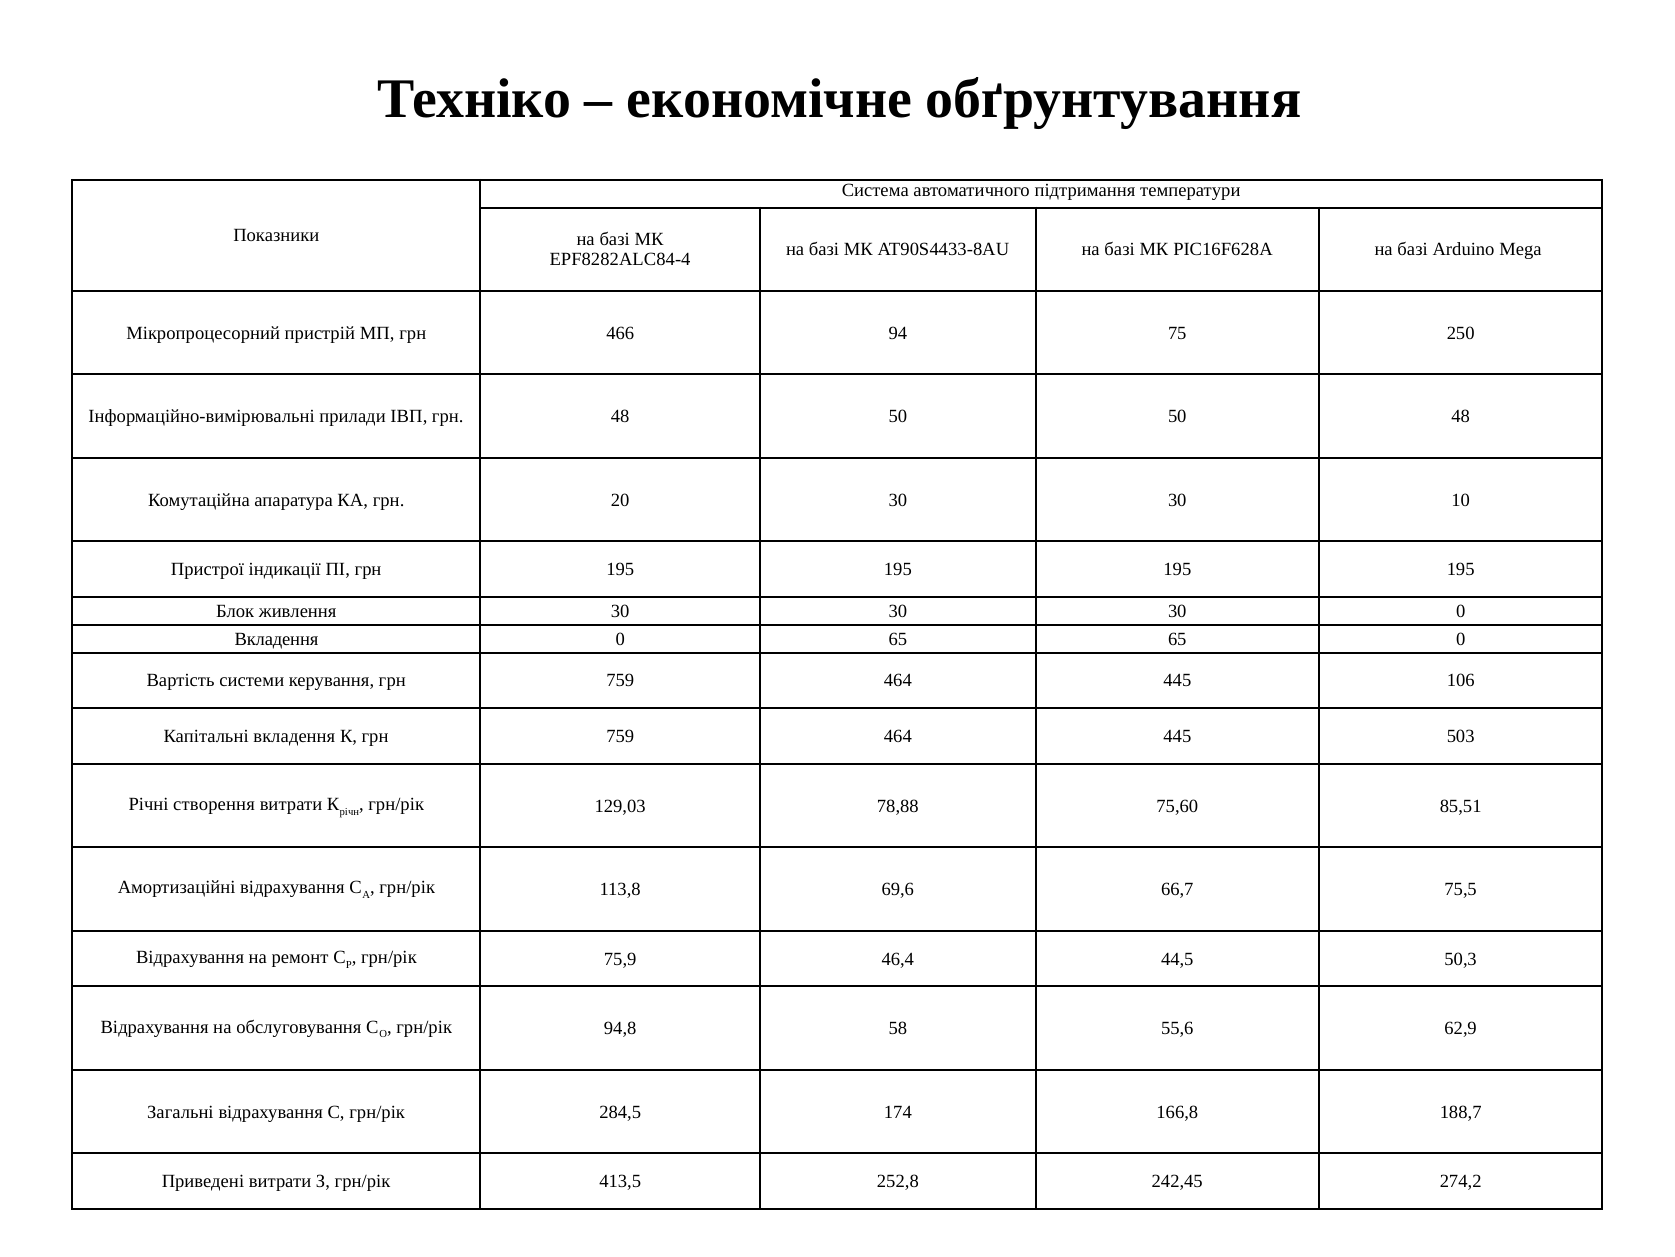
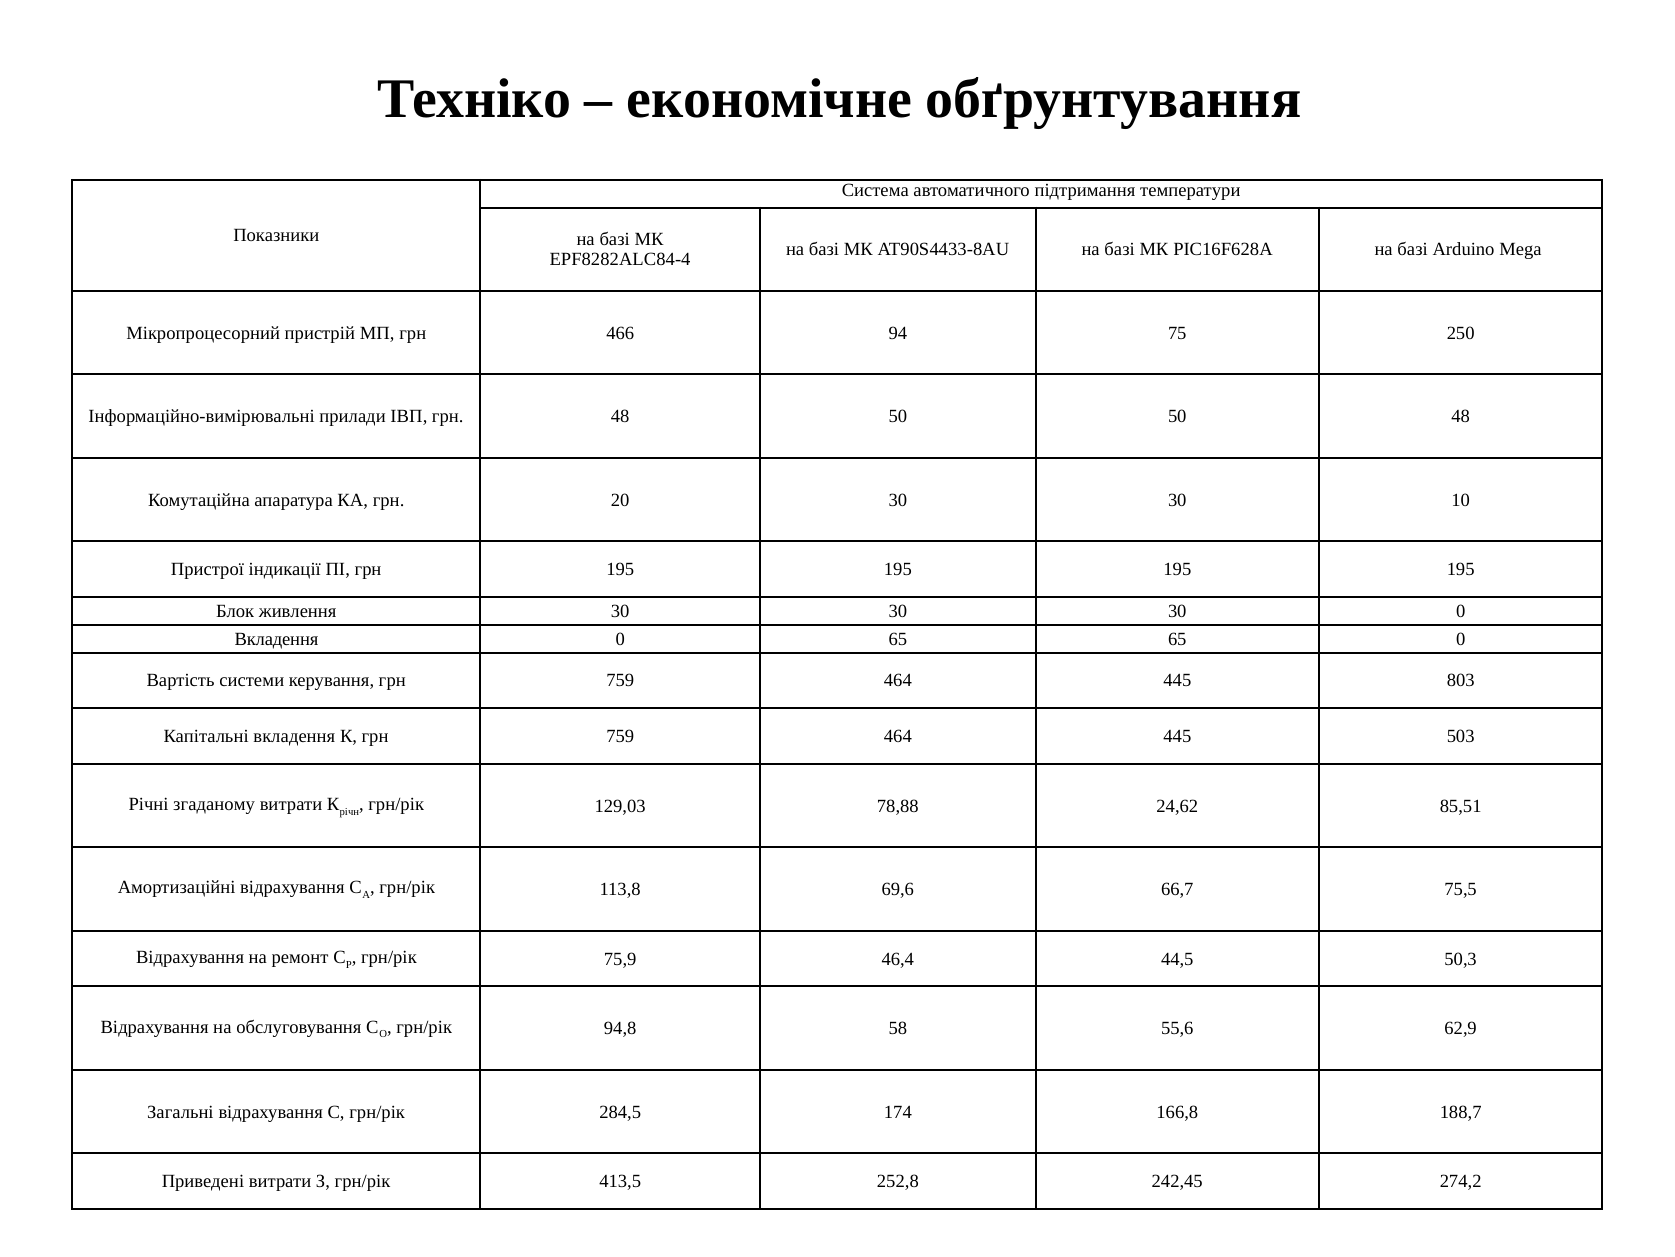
106: 106 -> 803
створення: створення -> згаданому
75,60: 75,60 -> 24,62
